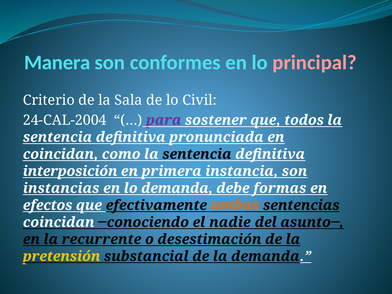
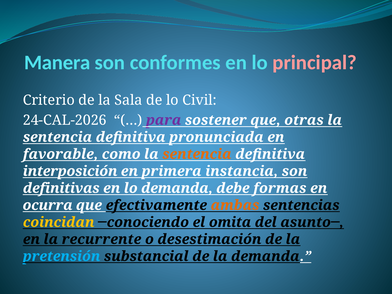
24-CAL-2004: 24-CAL-2004 -> 24-CAL-2026
todos: todos -> otras
coincidan at (61, 154): coincidan -> favorable
sentencia at (197, 154) colour: black -> orange
instancias: instancias -> definitivas
efectos: efectos -> ocurra
coincidan at (59, 222) colour: white -> yellow
nadie: nadie -> omita
pretensión colour: yellow -> light blue
